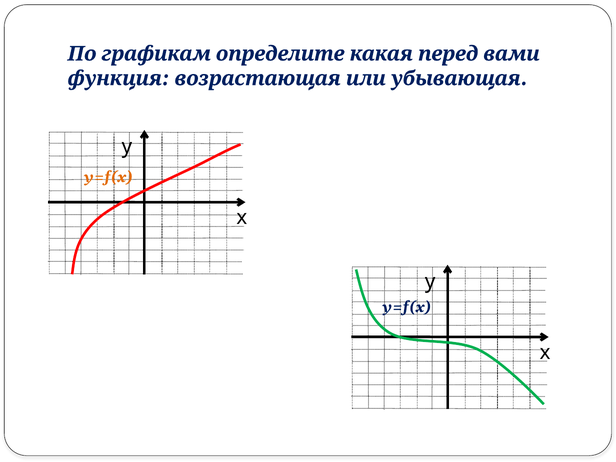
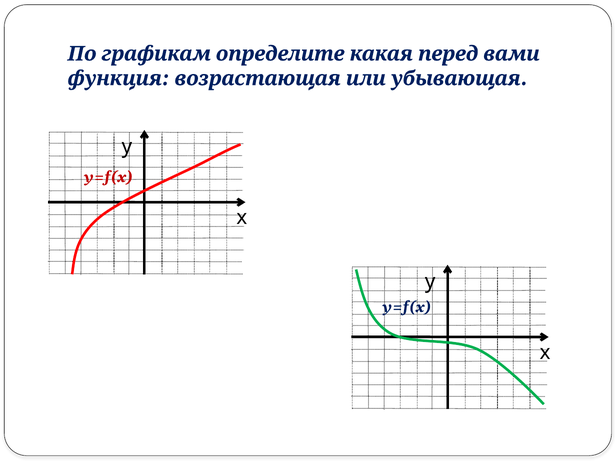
y=f(x at (108, 177) colour: orange -> red
